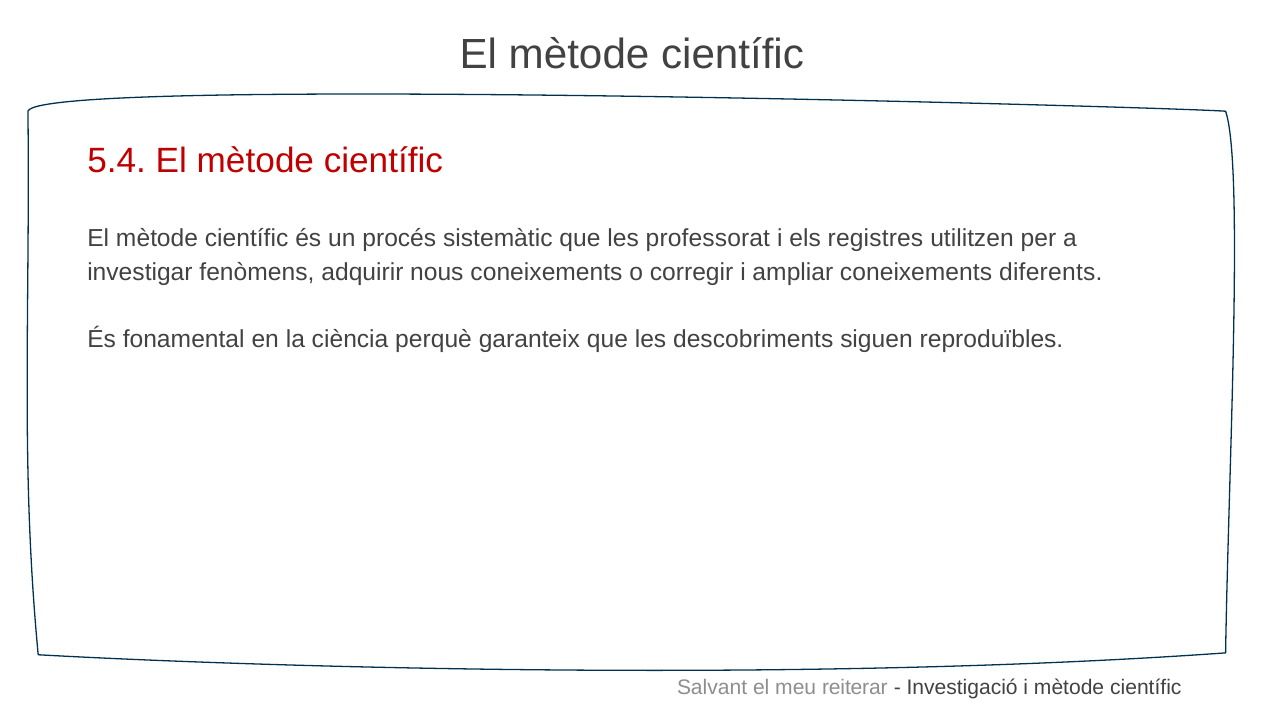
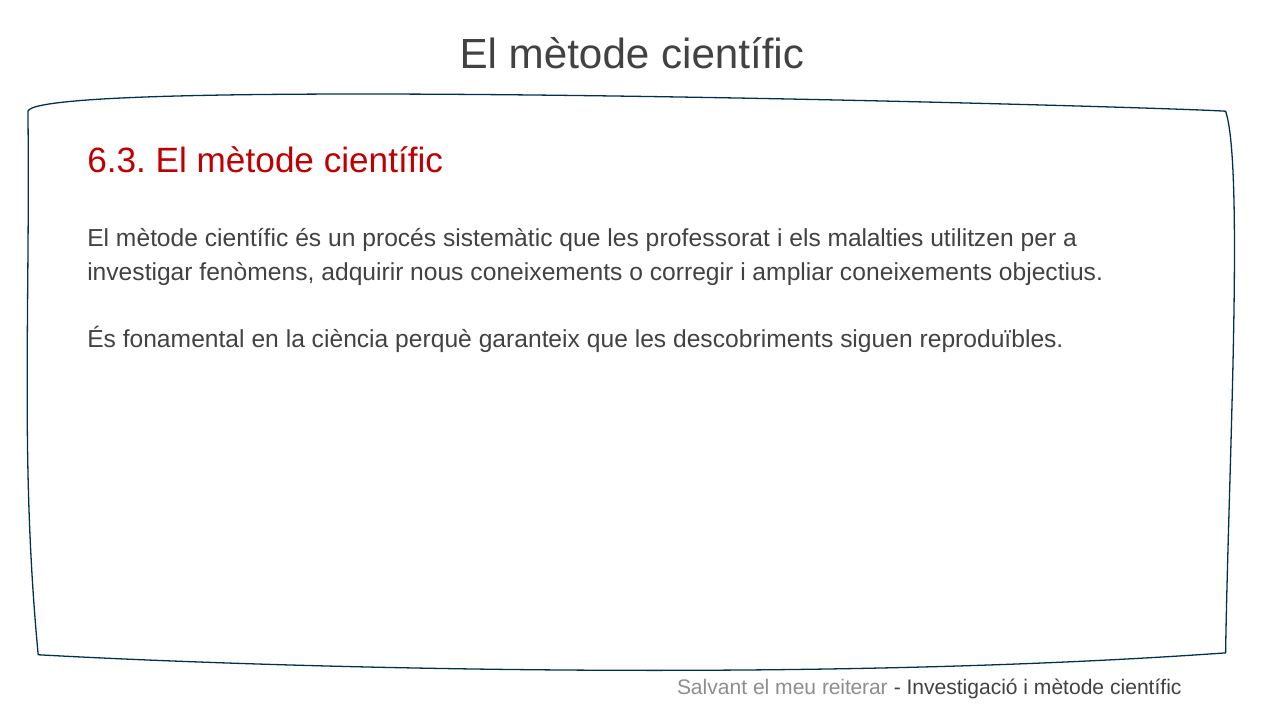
5.4: 5.4 -> 6.3
registres: registres -> malalties
diferents: diferents -> objectius
